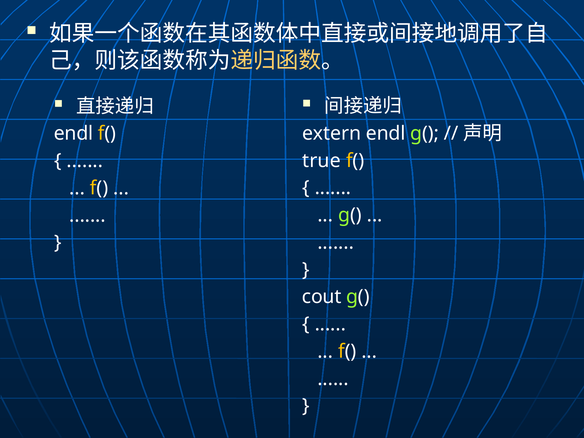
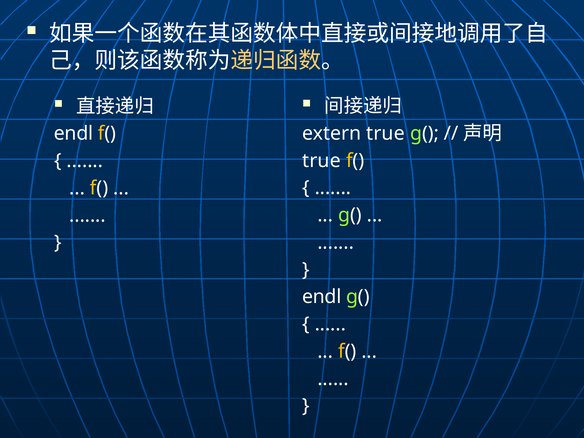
extern endl: endl -> true
cout at (322, 297): cout -> endl
